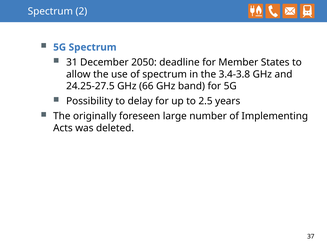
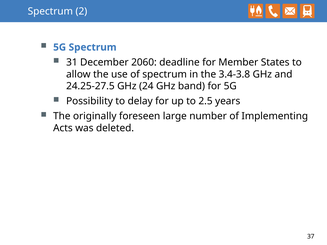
2050: 2050 -> 2060
66: 66 -> 24
